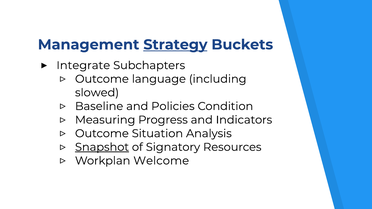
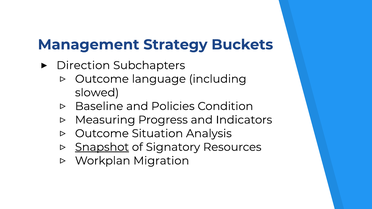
Strategy underline: present -> none
Integrate: Integrate -> Direction
Welcome: Welcome -> Migration
